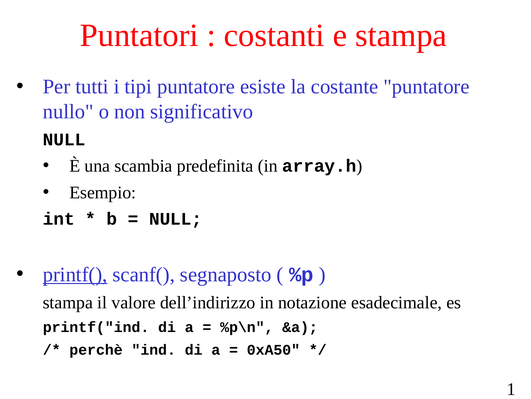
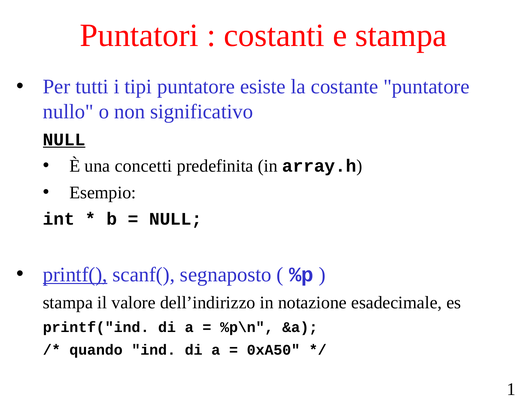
NULL at (64, 139) underline: none -> present
scambia: scambia -> concetti
perchè: perchè -> quando
